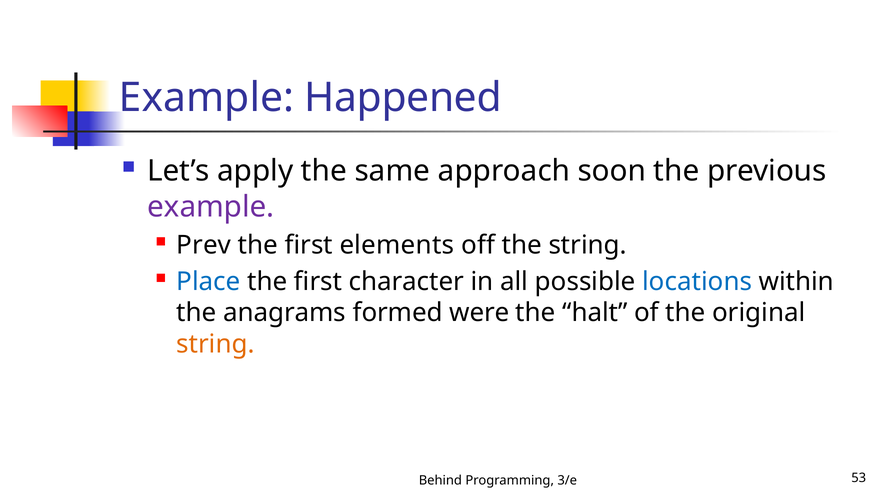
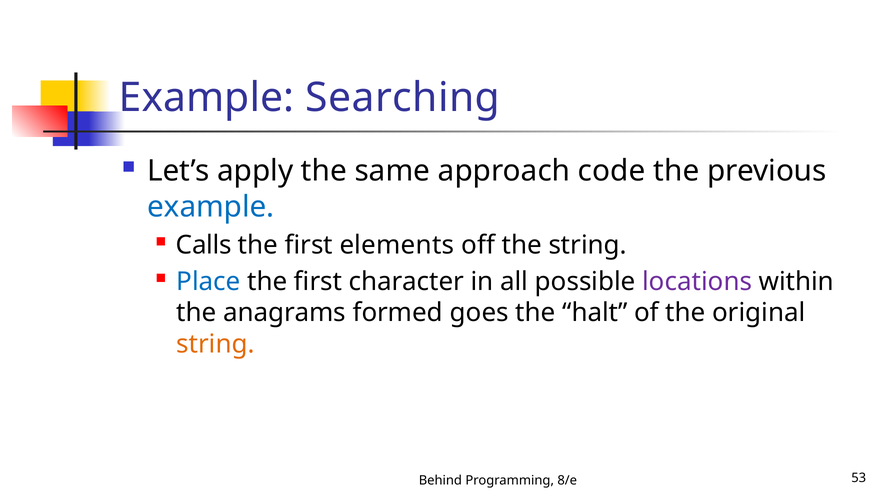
Happened: Happened -> Searching
soon: soon -> code
example at (211, 207) colour: purple -> blue
Prev: Prev -> Calls
locations colour: blue -> purple
were: were -> goes
3/e: 3/e -> 8/e
